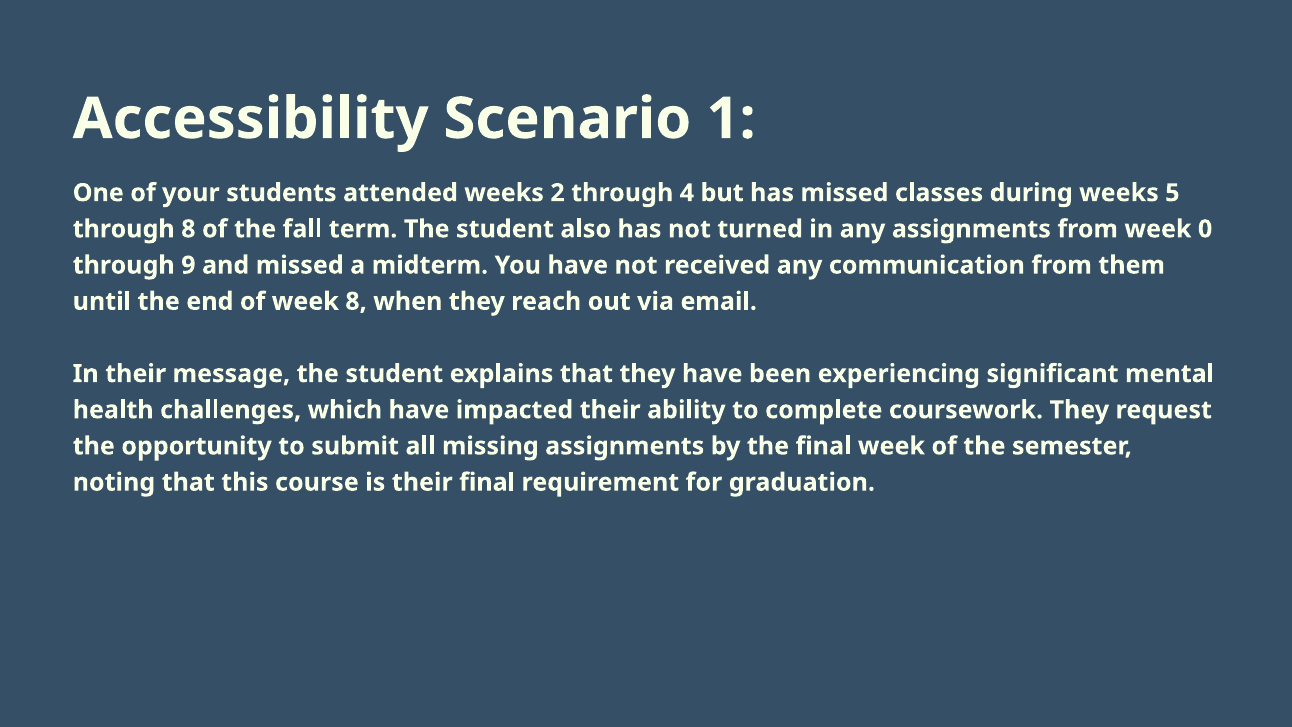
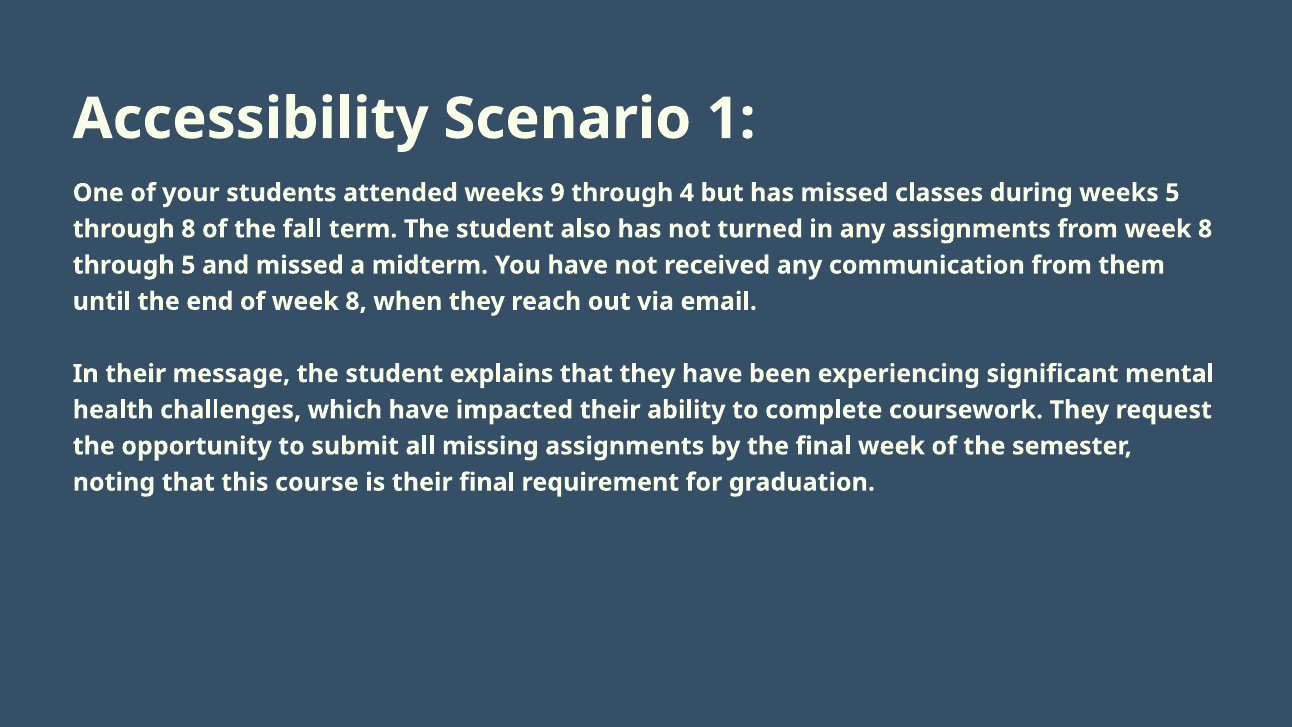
2: 2 -> 9
from week 0: 0 -> 8
through 9: 9 -> 5
